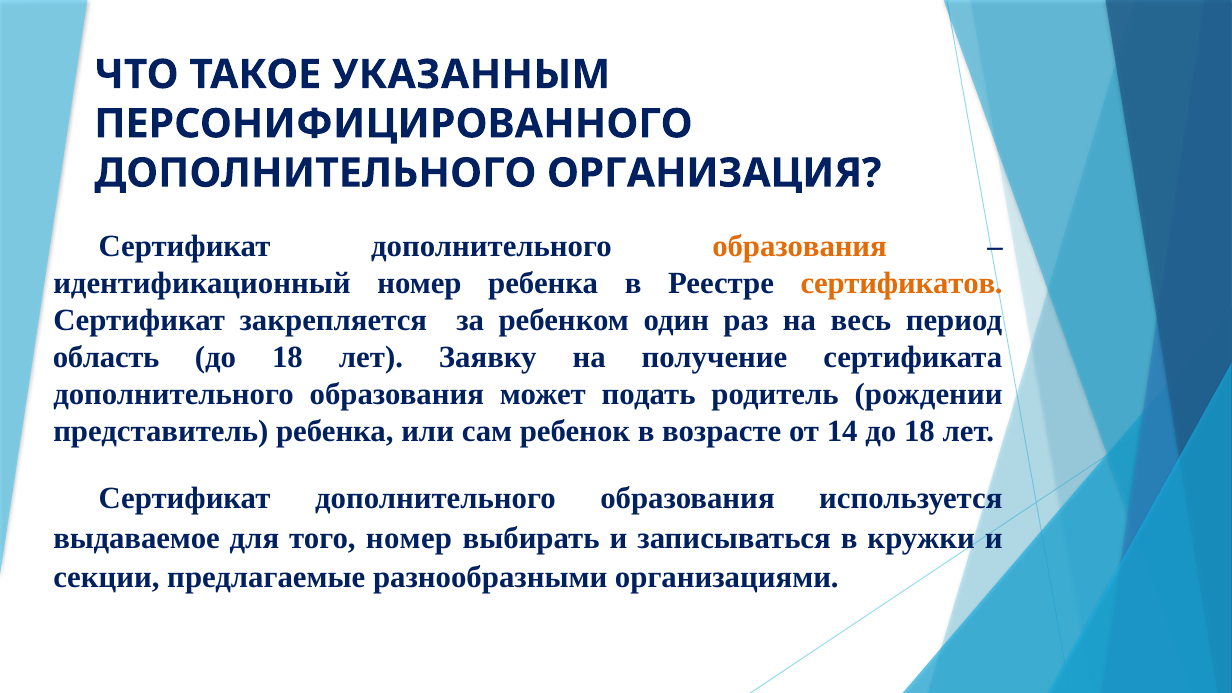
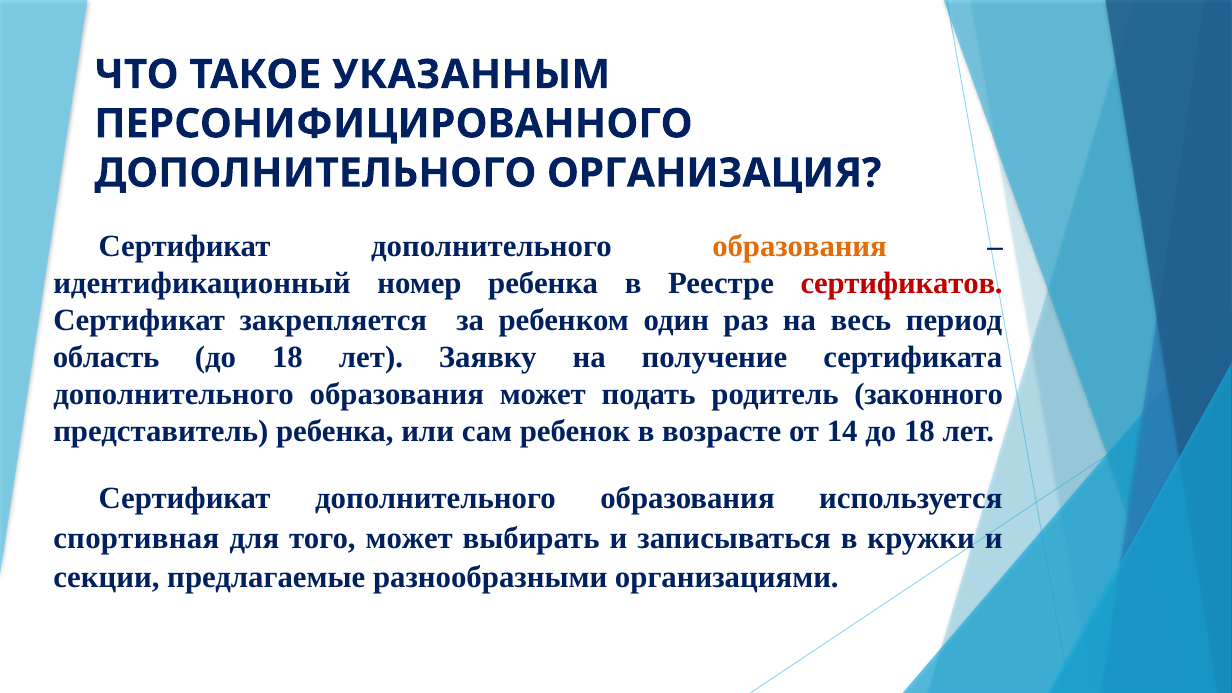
сертификатов colour: orange -> red
рождении: рождении -> законного
выдаваемое: выдаваемое -> спортивная
того номер: номер -> может
